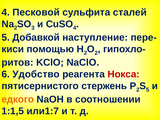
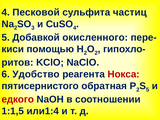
сталей: сталей -> частиц
наступление: наступление -> окисленного
стержень: стержень -> обратная
едкого colour: orange -> red
или1:7: или1:7 -> или1:4
